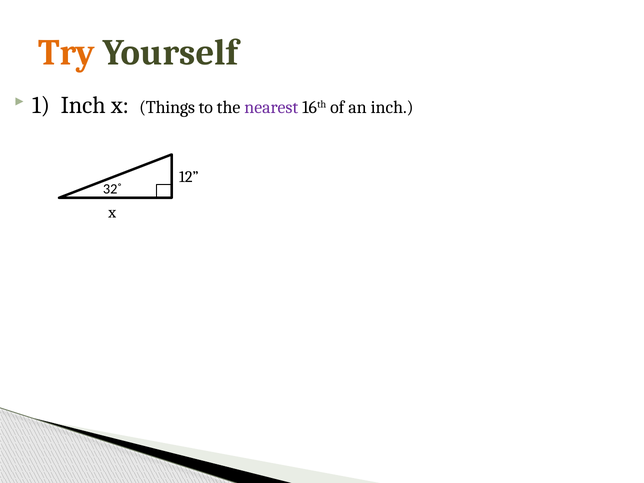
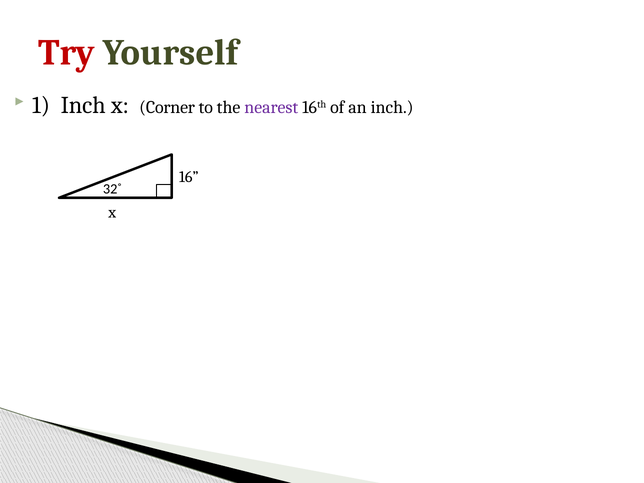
Try colour: orange -> red
Things: Things -> Corner
12: 12 -> 16
